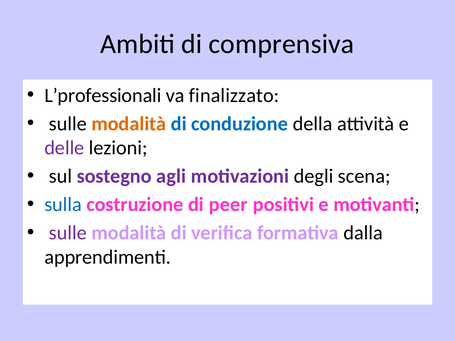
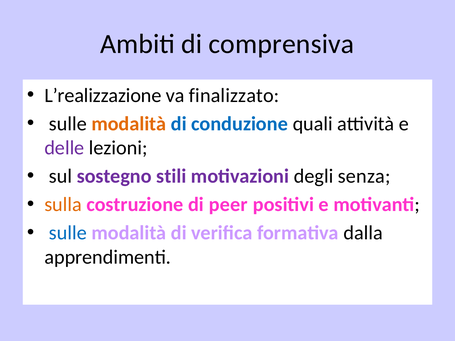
L’professionali: L’professionali -> L’realizzazione
della: della -> quali
agli: agli -> stili
scena: scena -> senza
sulla colour: blue -> orange
sulle at (68, 233) colour: purple -> blue
